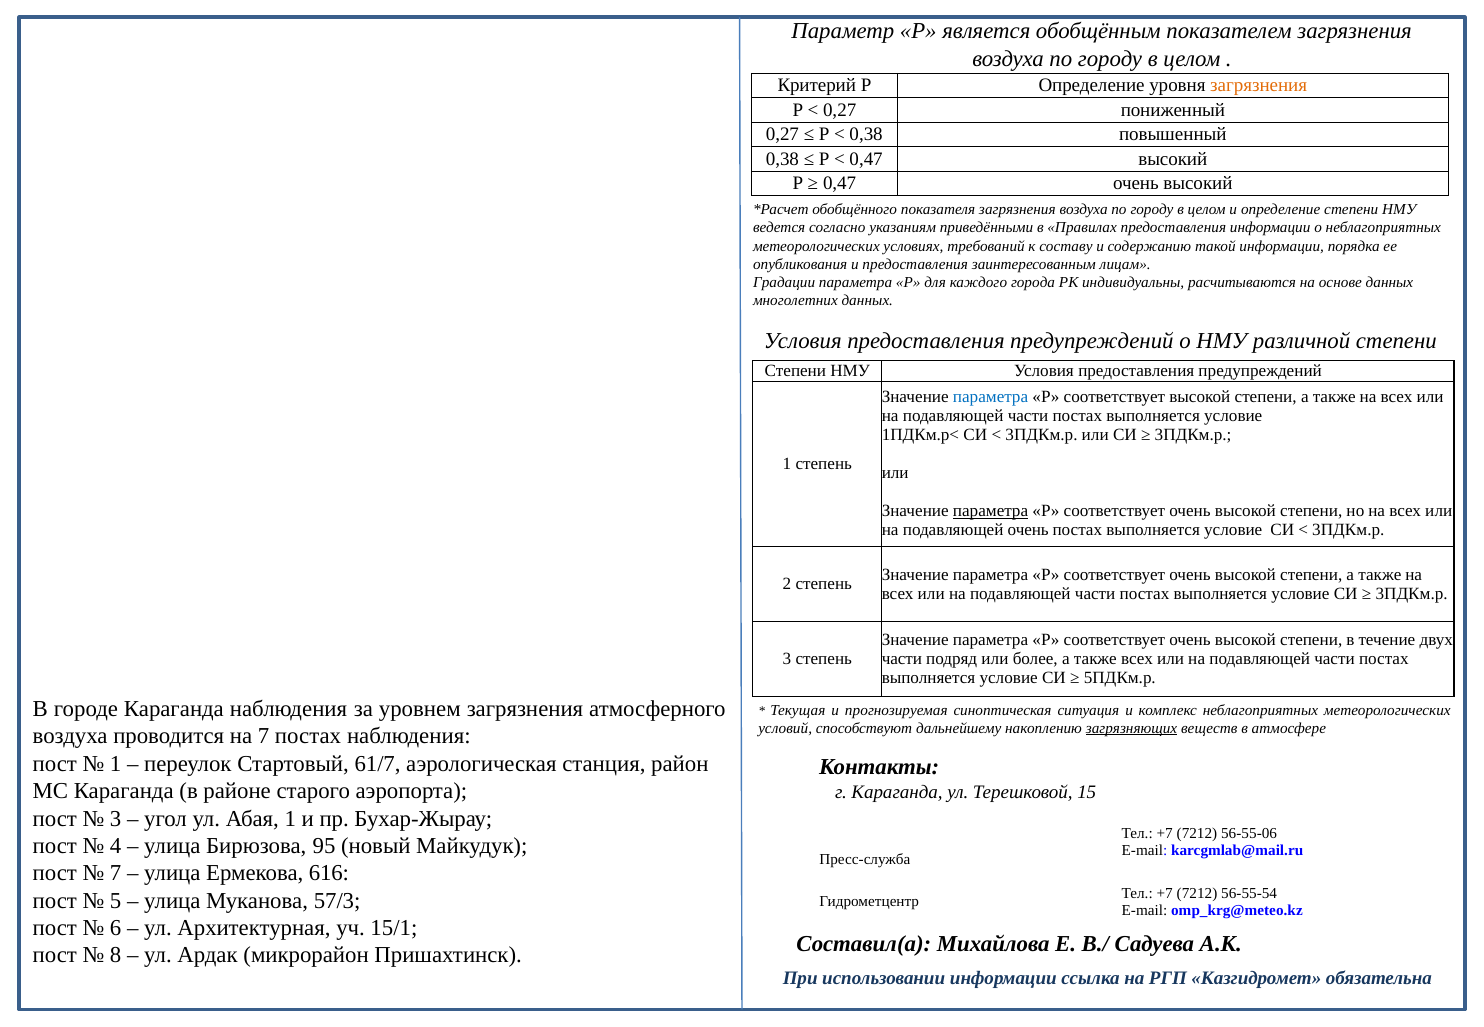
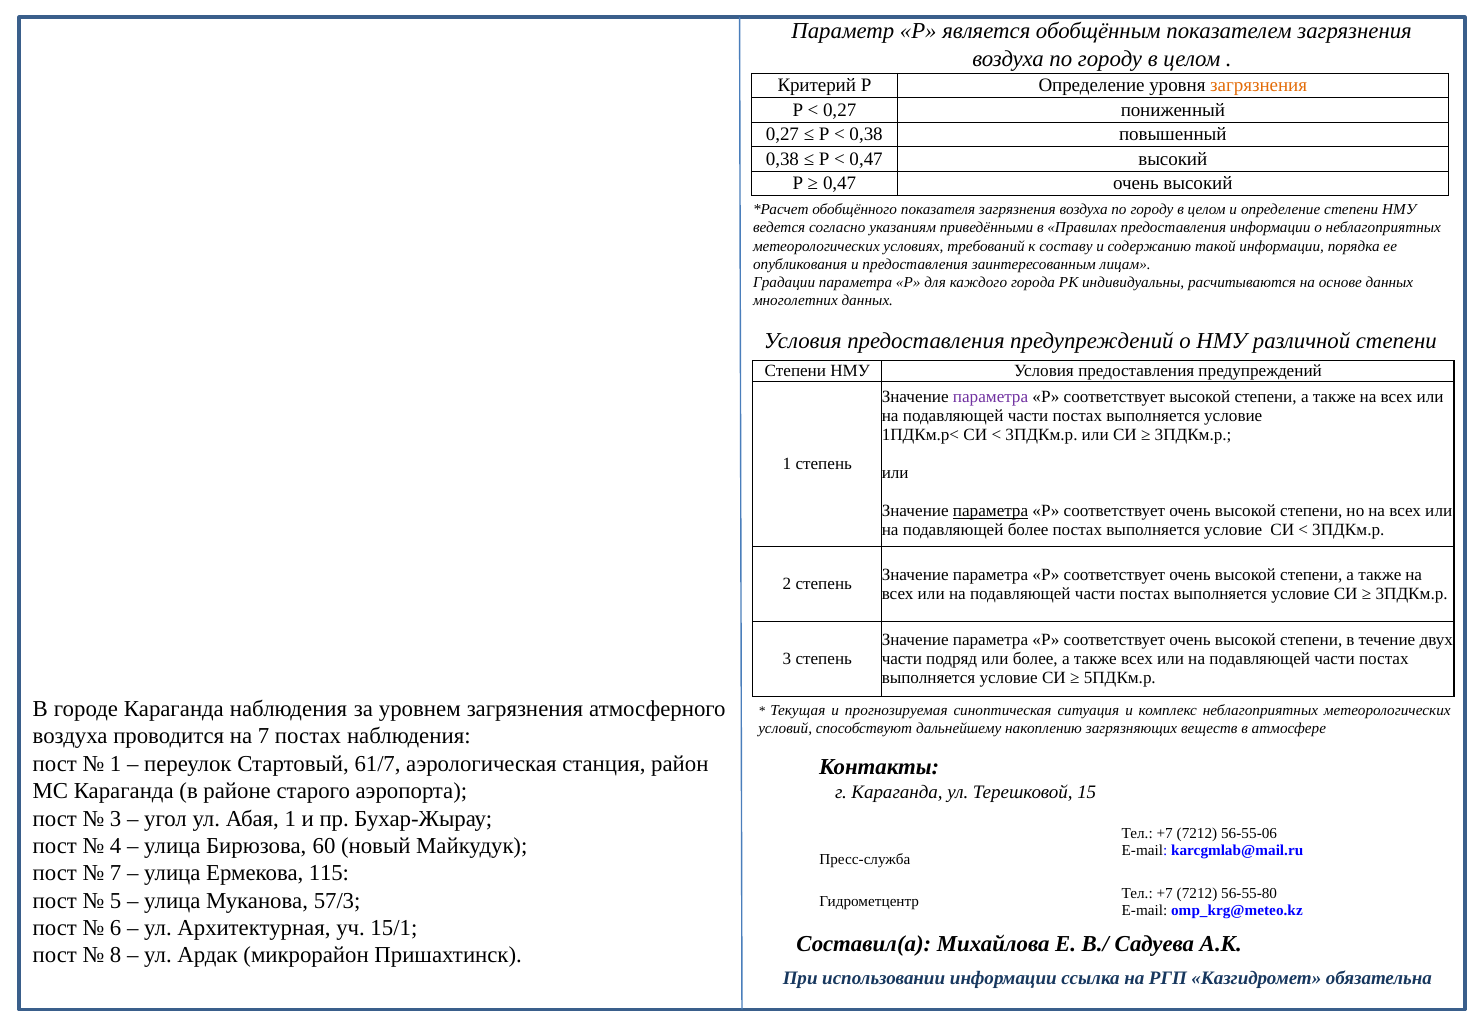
параметра at (991, 397) colour: blue -> purple
подавляющей очень: очень -> более
загрязняющих underline: present -> none
95: 95 -> 60
616: 616 -> 115
56-55-54: 56-55-54 -> 56-55-80
